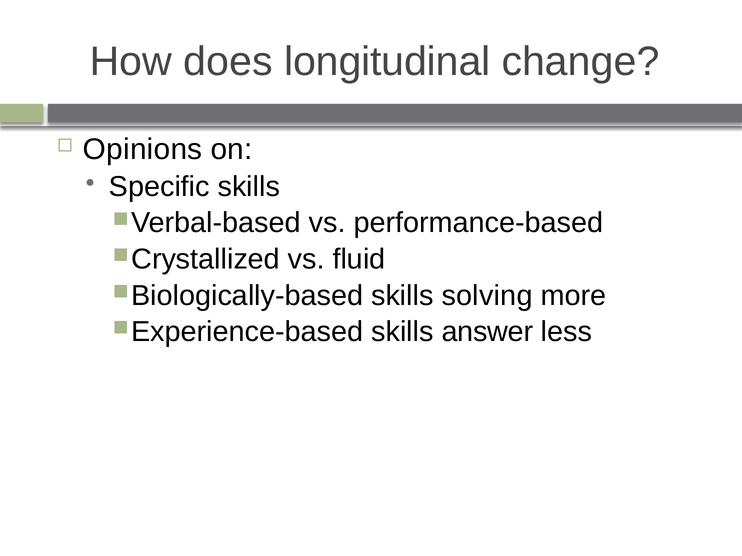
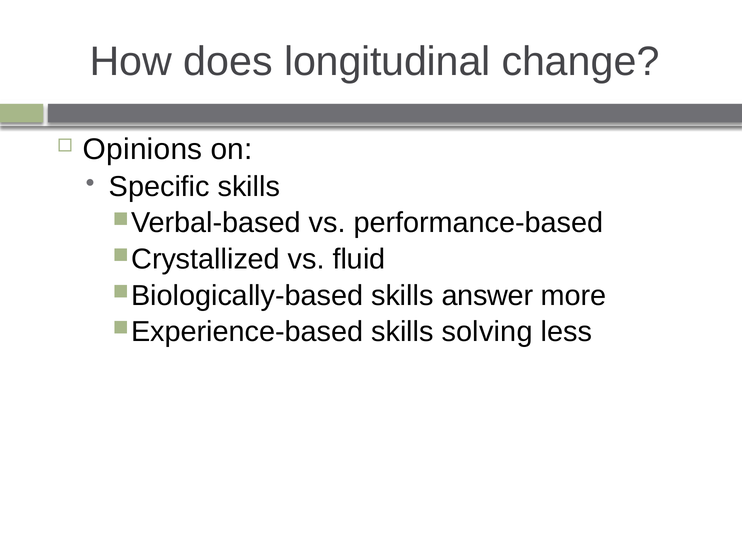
solving: solving -> answer
answer: answer -> solving
